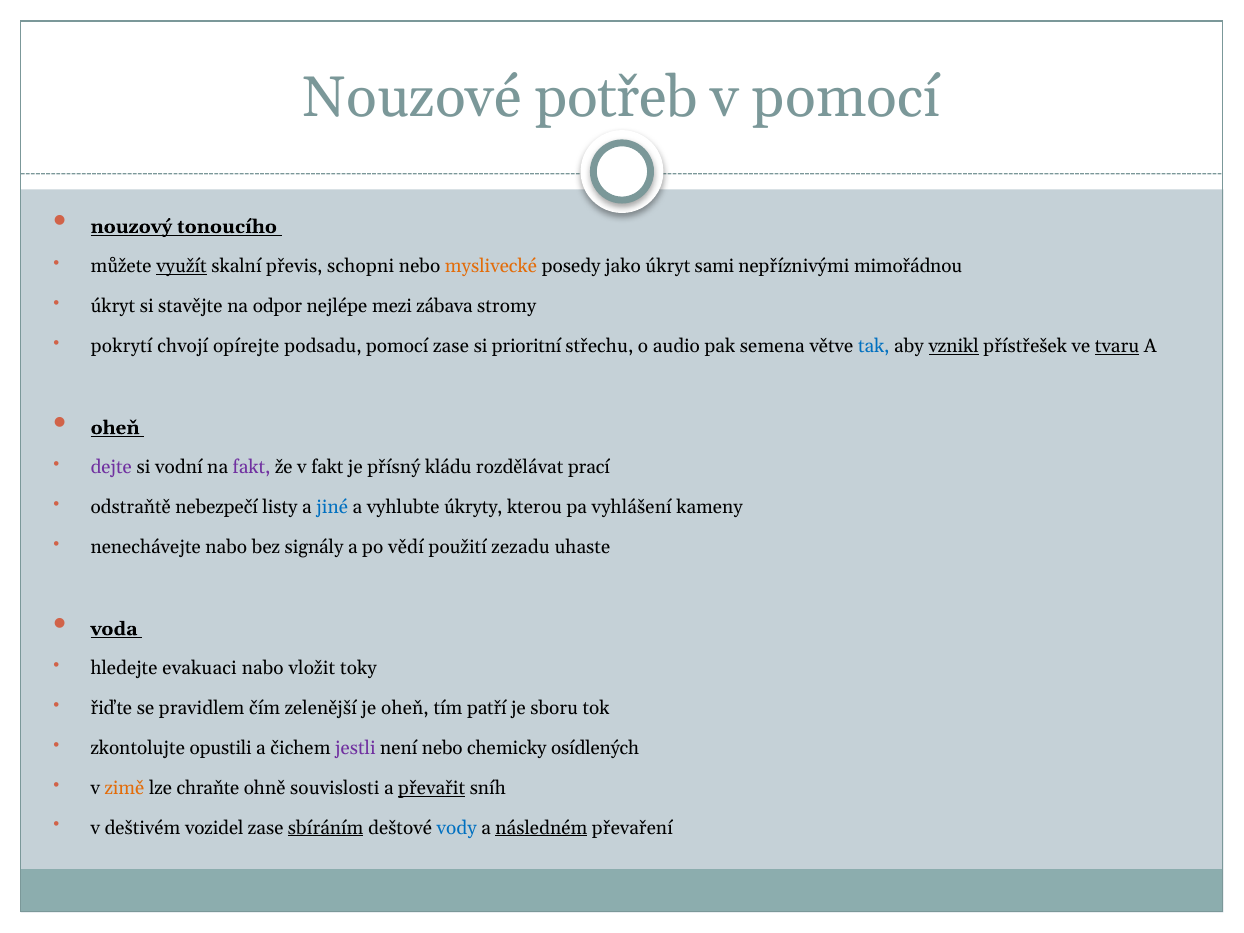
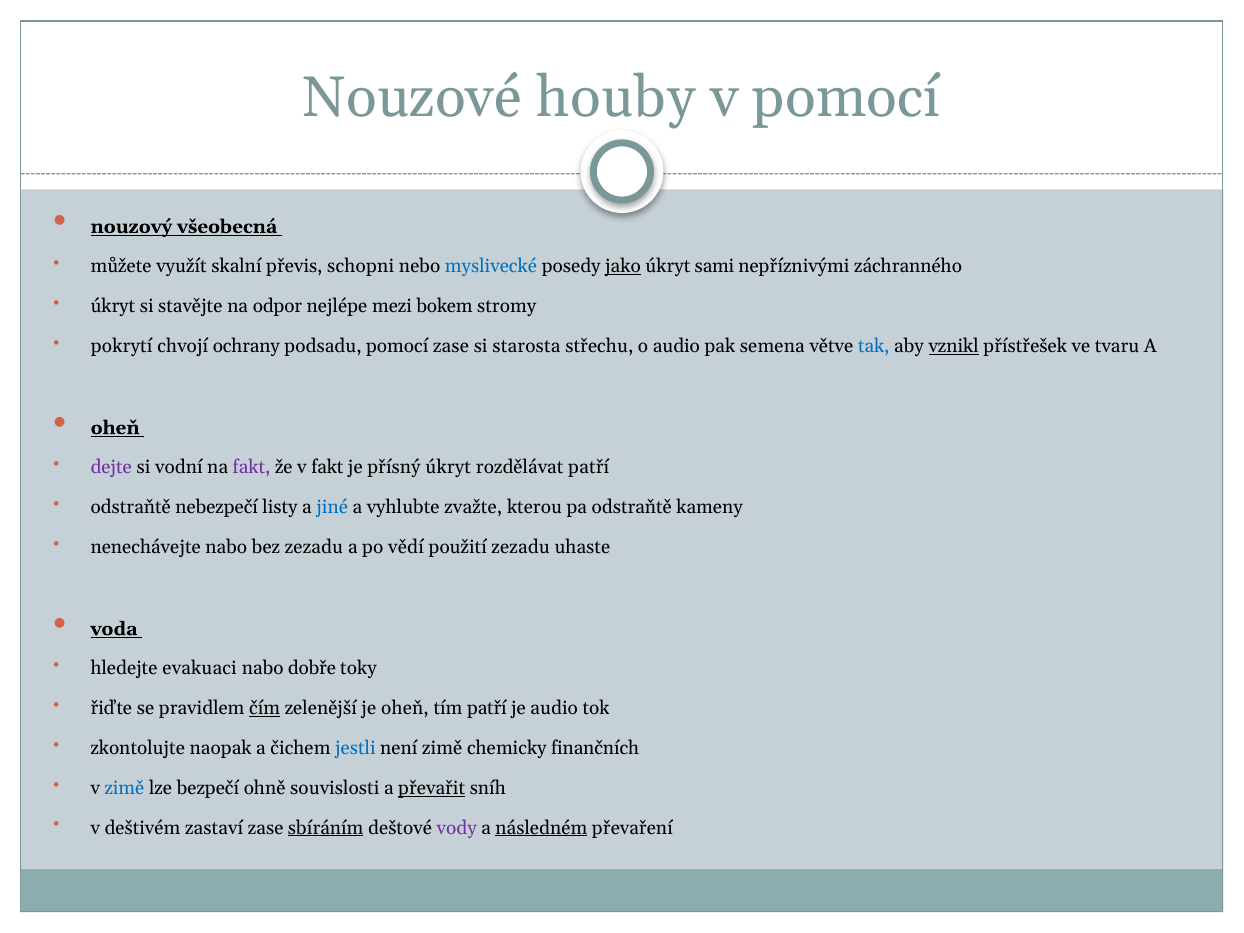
potřeb: potřeb -> houby
tonoucího: tonoucího -> všeobecná
využít underline: present -> none
myslivecké colour: orange -> blue
jako underline: none -> present
mimořádnou: mimořádnou -> záchranného
zábava: zábava -> bokem
opírejte: opírejte -> ochrany
prioritní: prioritní -> starosta
tvaru underline: present -> none
přísný kládu: kládu -> úkryt
rozdělávat prací: prací -> patří
úkryty: úkryty -> zvažte
pa vyhlášení: vyhlášení -> odstraňtě
bez signály: signály -> zezadu
vložit: vložit -> dobře
čím underline: none -> present
je sboru: sboru -> audio
opustili: opustili -> naopak
jestli colour: purple -> blue
není nebo: nebo -> zimě
osídlených: osídlených -> finančních
zimě at (124, 788) colour: orange -> blue
chraňte: chraňte -> bezpečí
vozidel: vozidel -> zastaví
vody colour: blue -> purple
